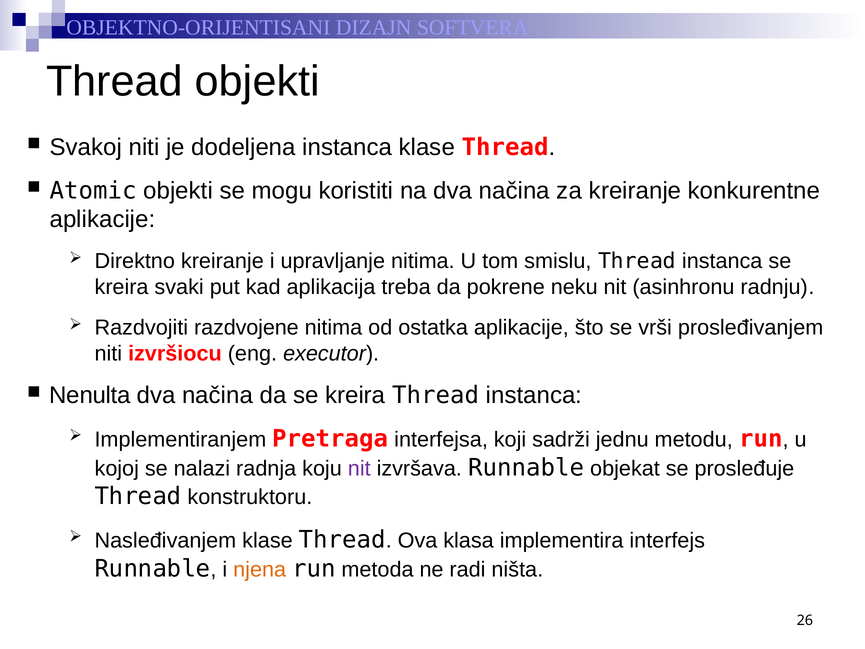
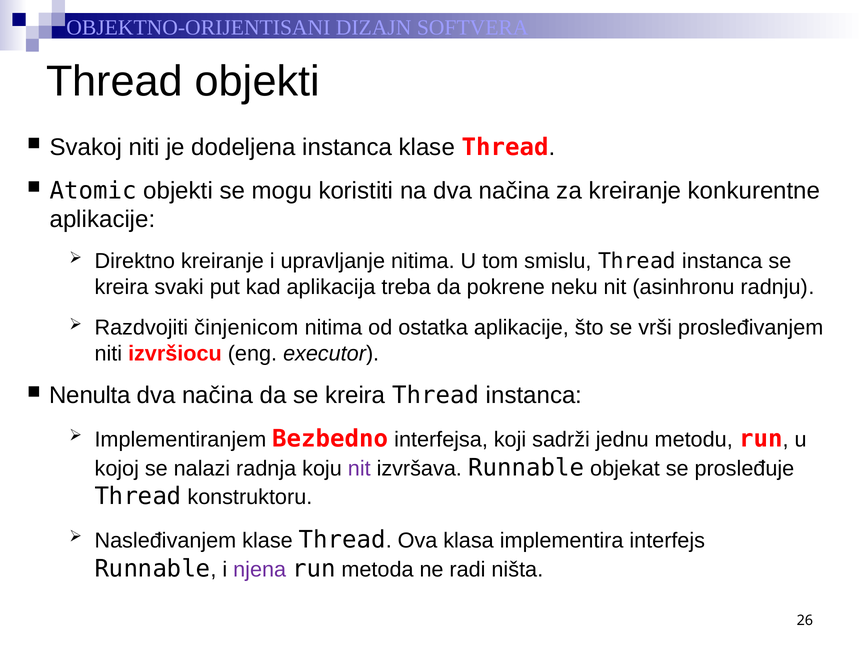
razdvojene: razdvojene -> činjenicom
Pretraga: Pretraga -> Bezbedno
njena colour: orange -> purple
